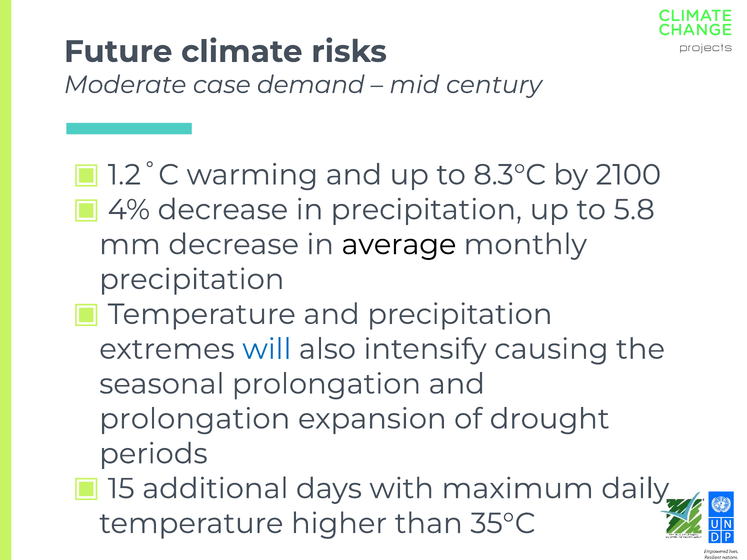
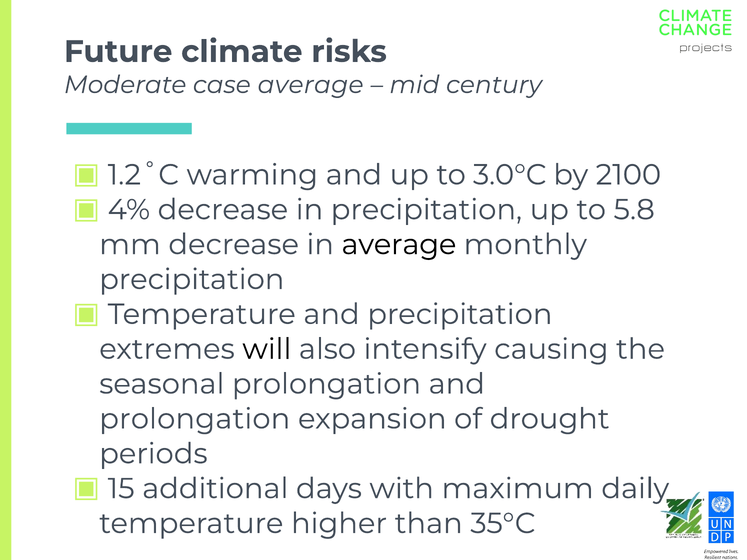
case demand: demand -> average
8.3°C: 8.3°C -> 3.0°C
will colour: blue -> black
